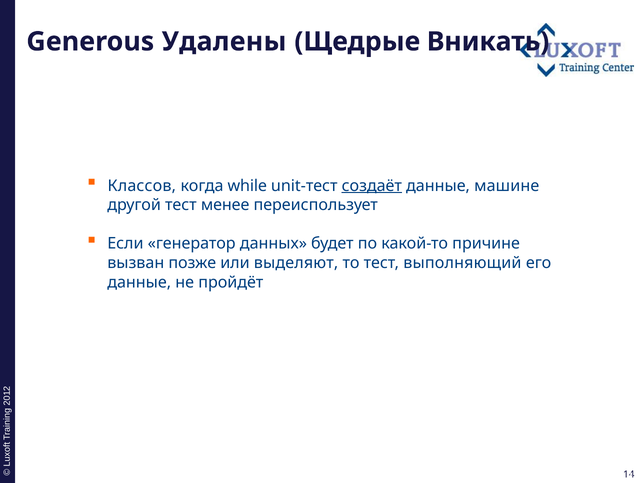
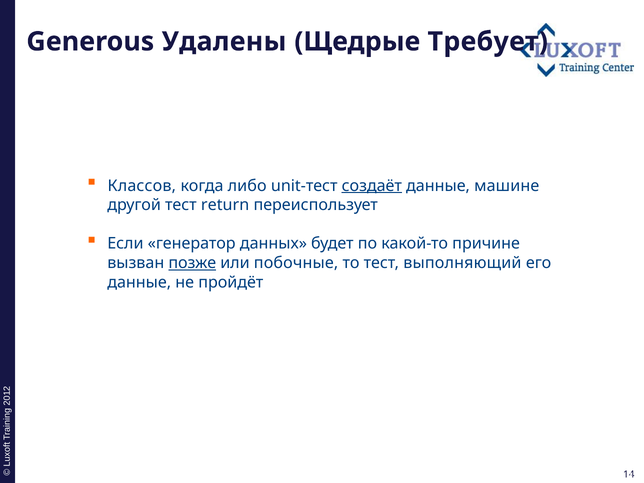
Вникать: Вникать -> Требует
while: while -> либо
менее: менее -> return
позже underline: none -> present
выделяют: выделяют -> побочные
